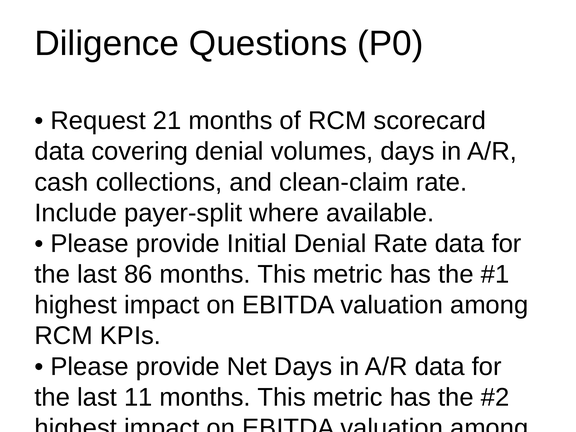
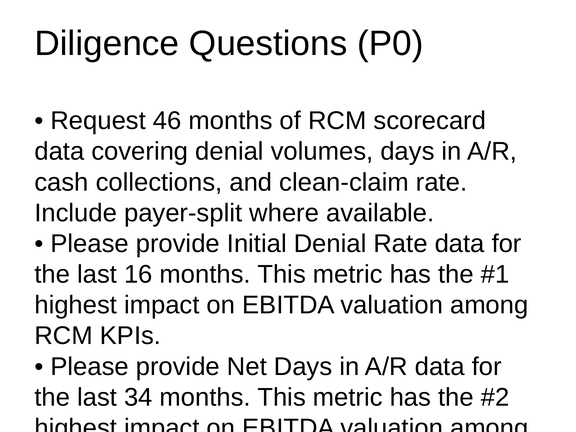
21: 21 -> 46
86: 86 -> 16
11: 11 -> 34
